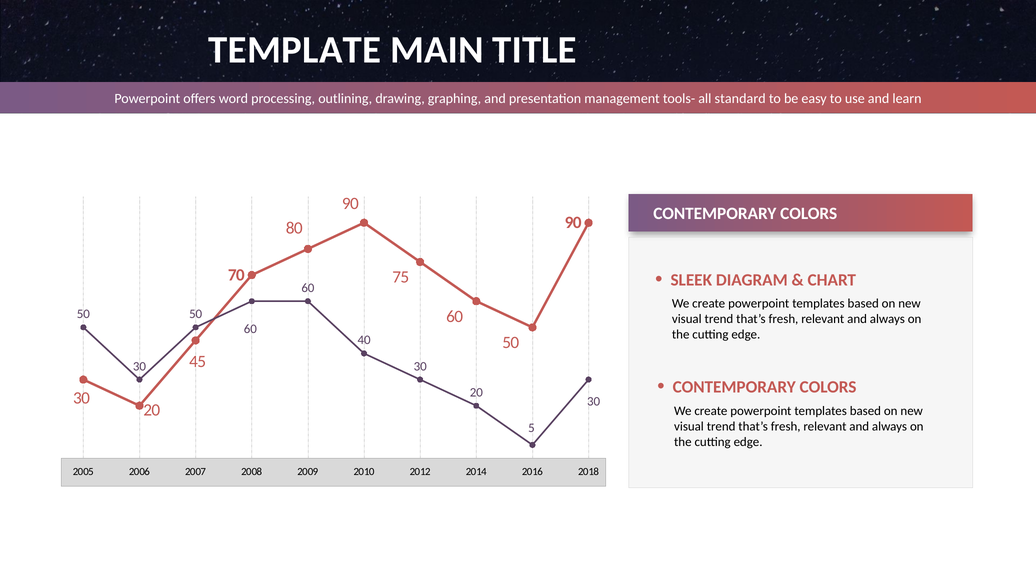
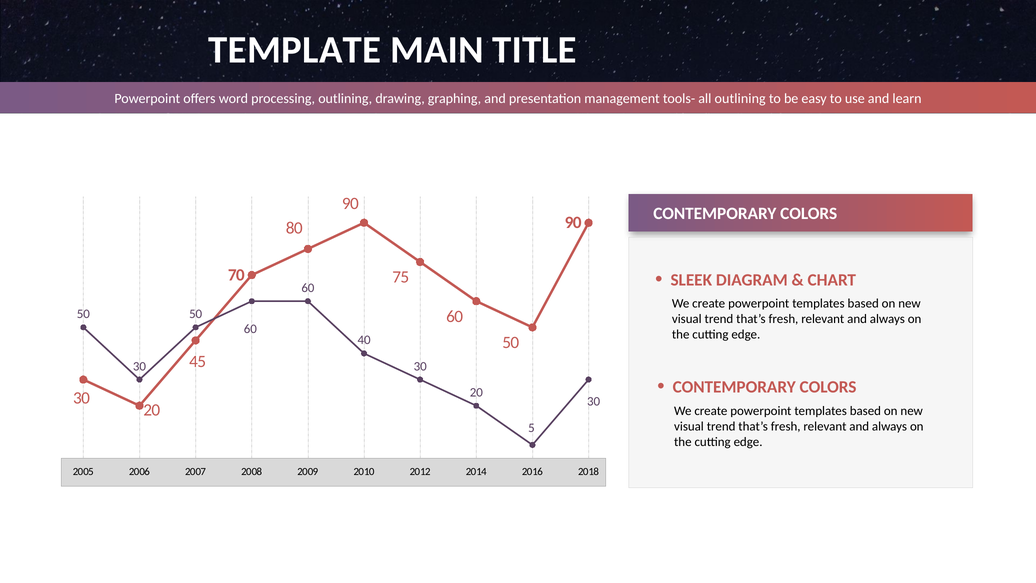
all standard: standard -> outlining
